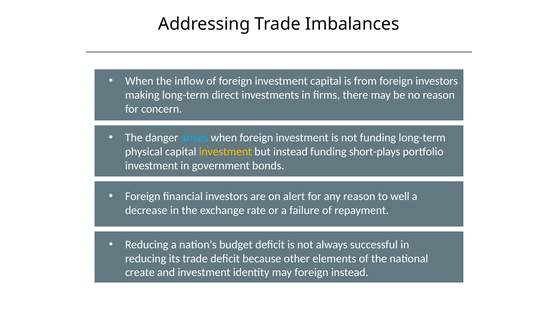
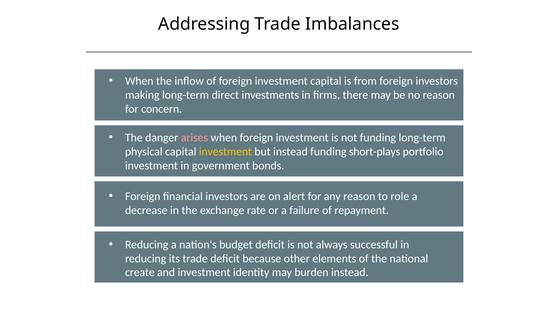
arises colour: light blue -> pink
well: well -> role
may foreign: foreign -> burden
